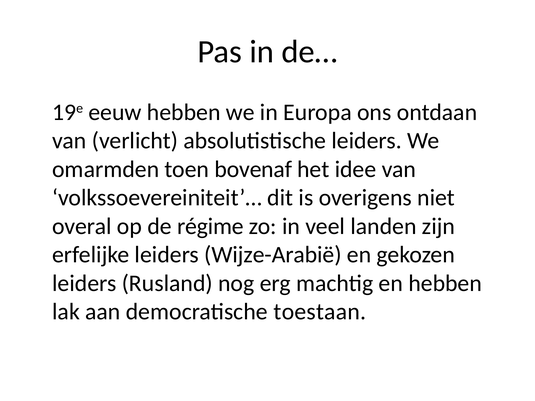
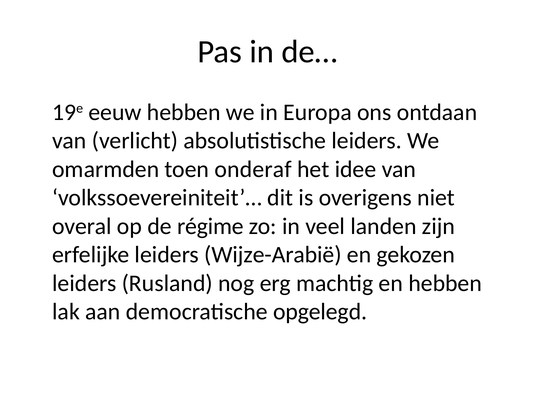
bovenaf: bovenaf -> onderaf
toestaan: toestaan -> opgelegd
